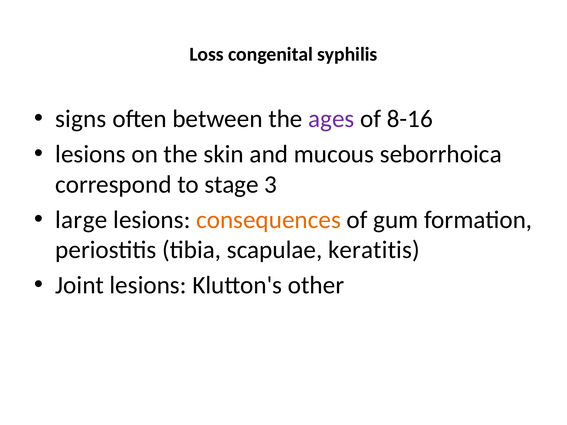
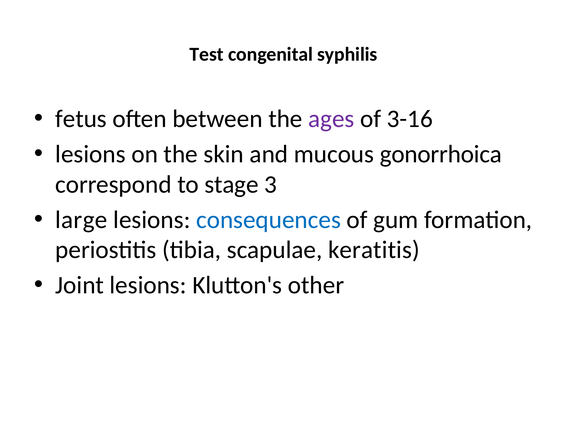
Loss: Loss -> Test
signs: signs -> fetus
8-16: 8-16 -> 3-16
seborrhoica: seborrhoica -> gonorrhoica
consequences colour: orange -> blue
